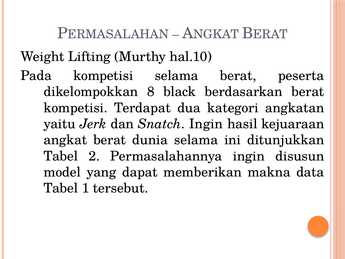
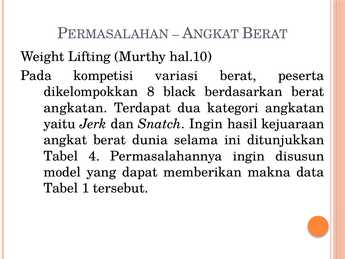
kompetisi selama: selama -> variasi
kompetisi at (76, 108): kompetisi -> angkatan
2: 2 -> 4
